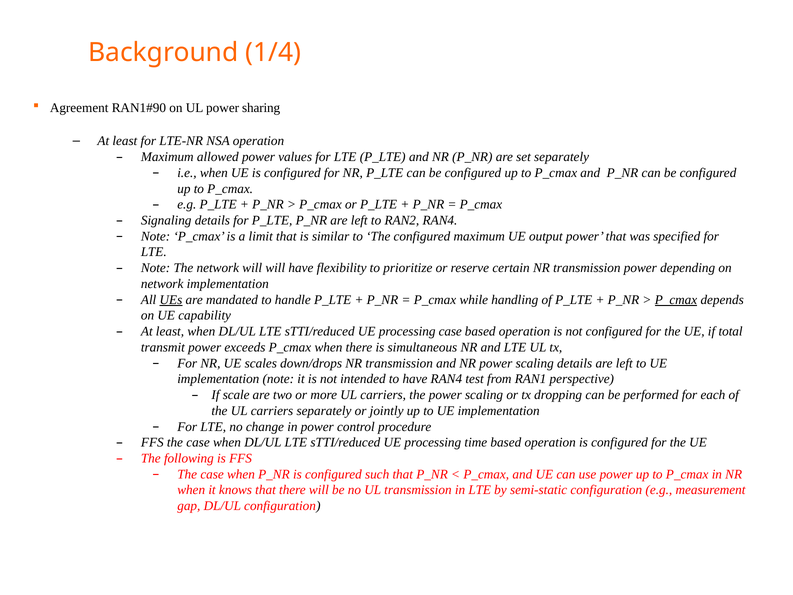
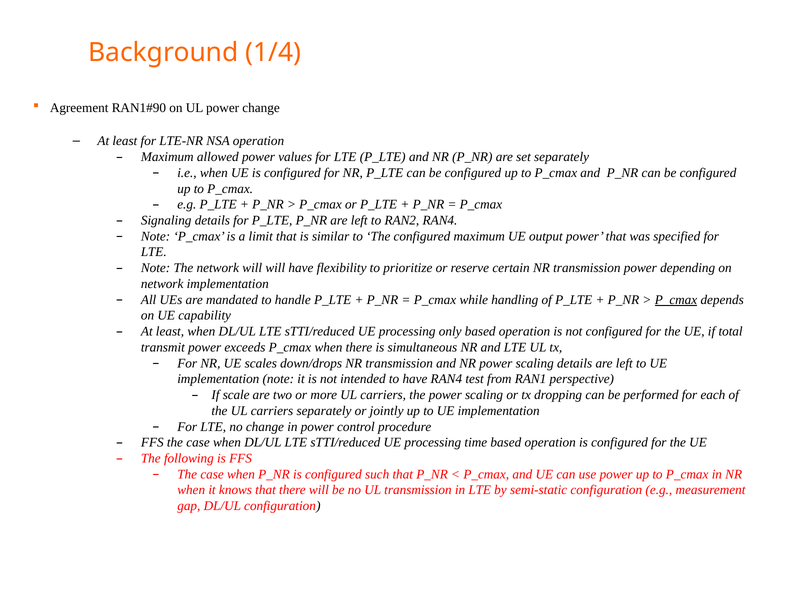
power sharing: sharing -> change
UEs underline: present -> none
processing case: case -> only
